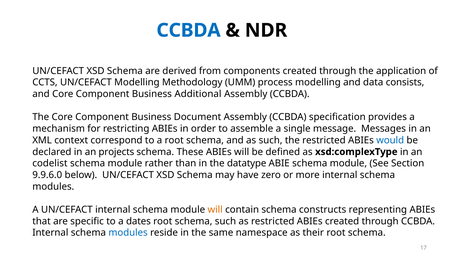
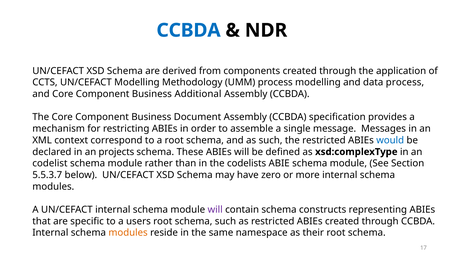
data consists: consists -> process
datatype: datatype -> codelists
9.9.6.0: 9.9.6.0 -> 5.5.3.7
will at (215, 210) colour: orange -> purple
dates: dates -> users
modules at (128, 233) colour: blue -> orange
